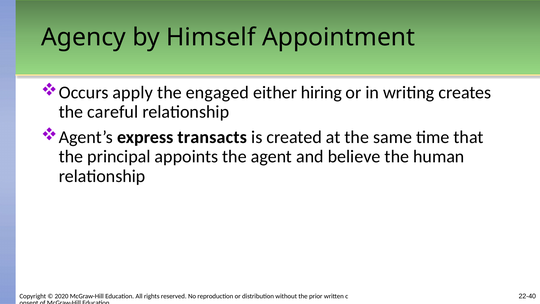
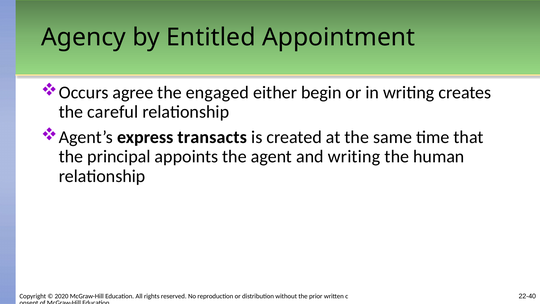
Himself: Himself -> Entitled
apply: apply -> agree
hiring: hiring -> begin
and believe: believe -> writing
